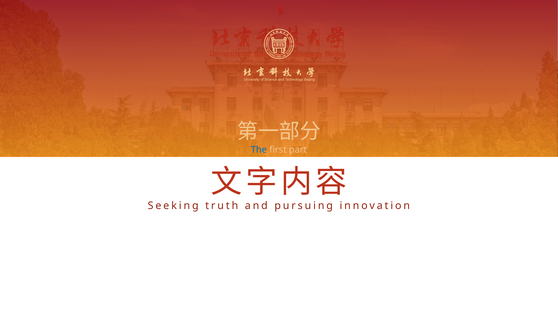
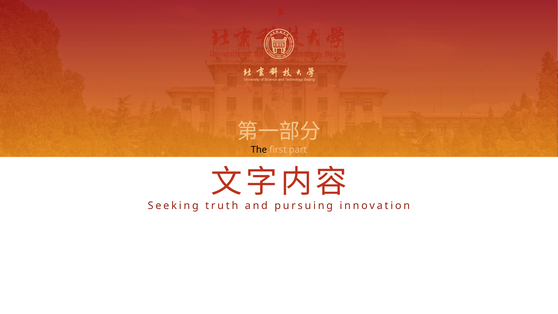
The colour: blue -> black
